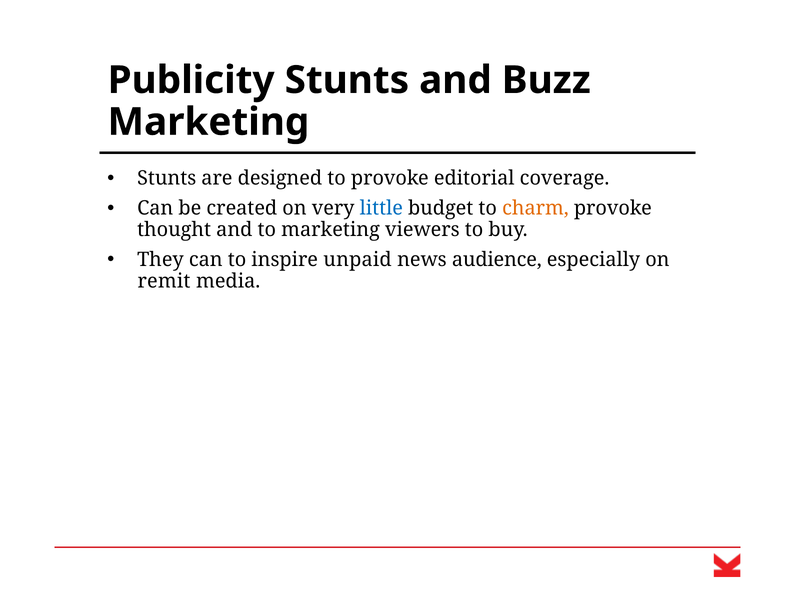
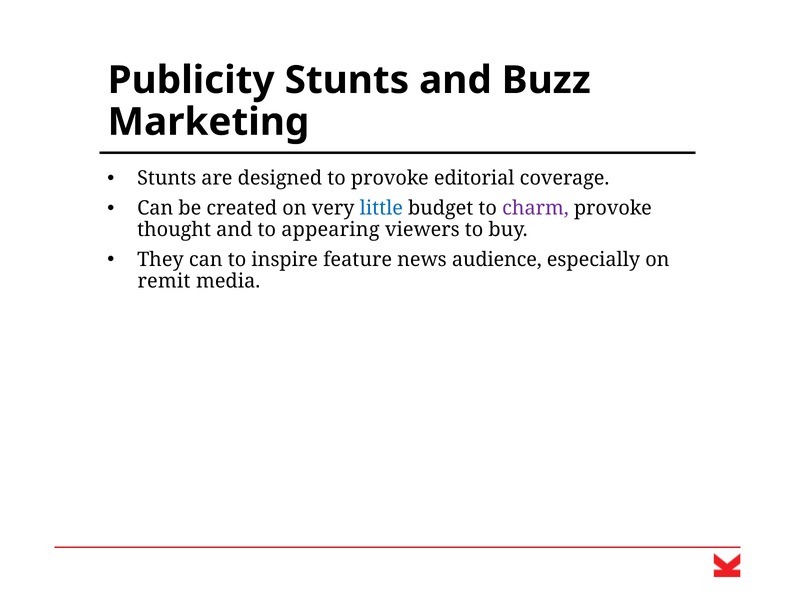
charm colour: orange -> purple
to marketing: marketing -> appearing
unpaid: unpaid -> feature
